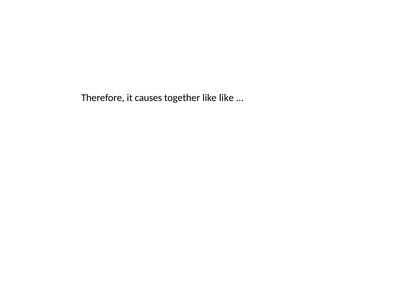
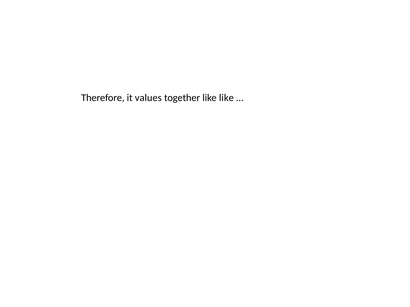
causes: causes -> values
